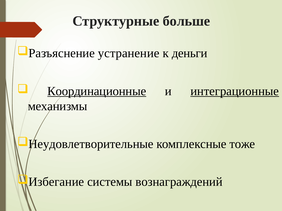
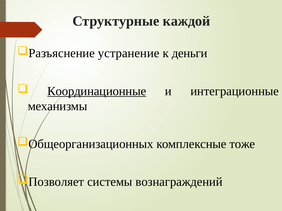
больше: больше -> каждой
интеграционные underline: present -> none
Неудовлетворительные: Неудовлетворительные -> Общеорганизационных
Избегание: Избегание -> Позволяет
